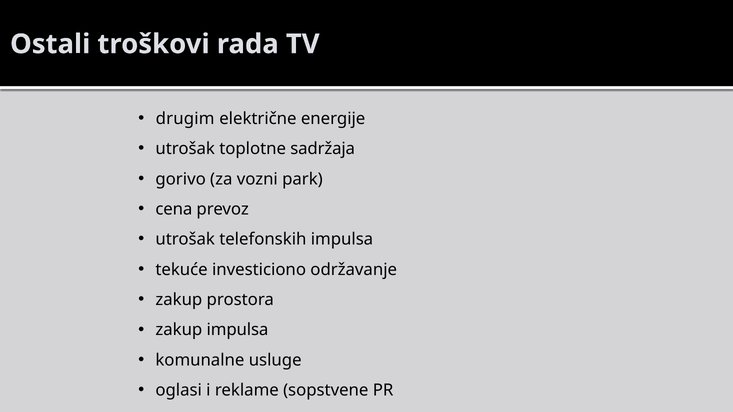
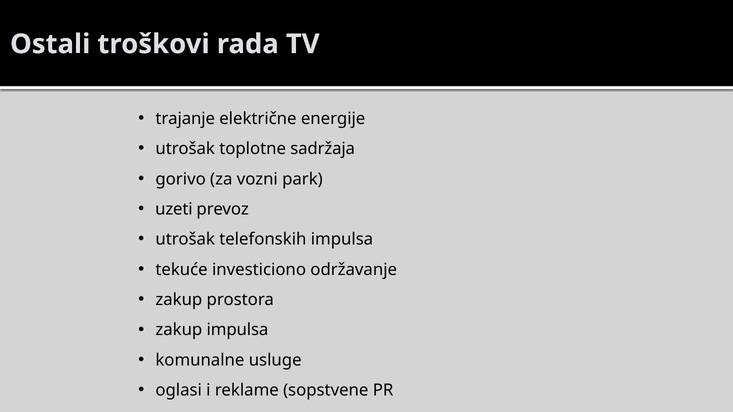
drugim: drugim -> trajanje
cena: cena -> uzeti
